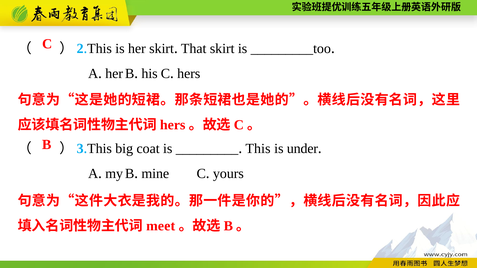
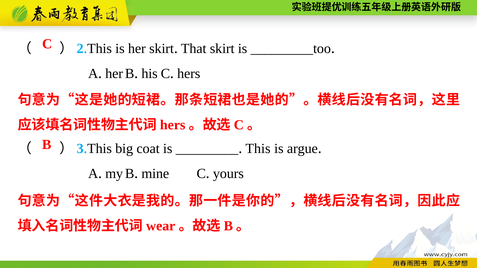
under: under -> argue
meet: meet -> wear
